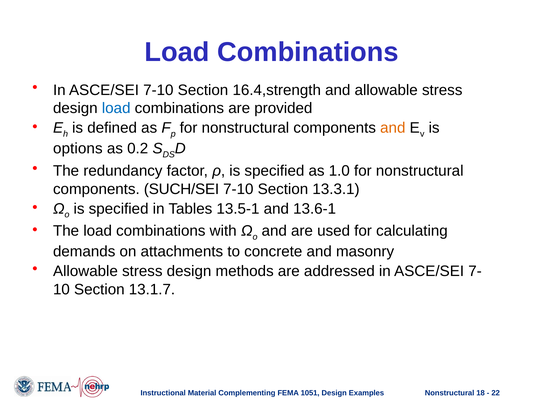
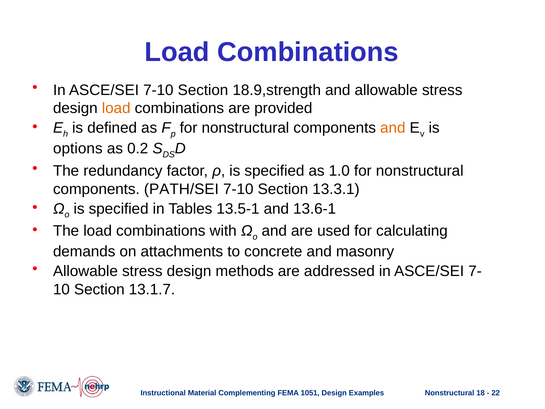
16.4,strength: 16.4,strength -> 18.9,strength
load at (116, 108) colour: blue -> orange
SUCH/SEI: SUCH/SEI -> PATH/SEI
